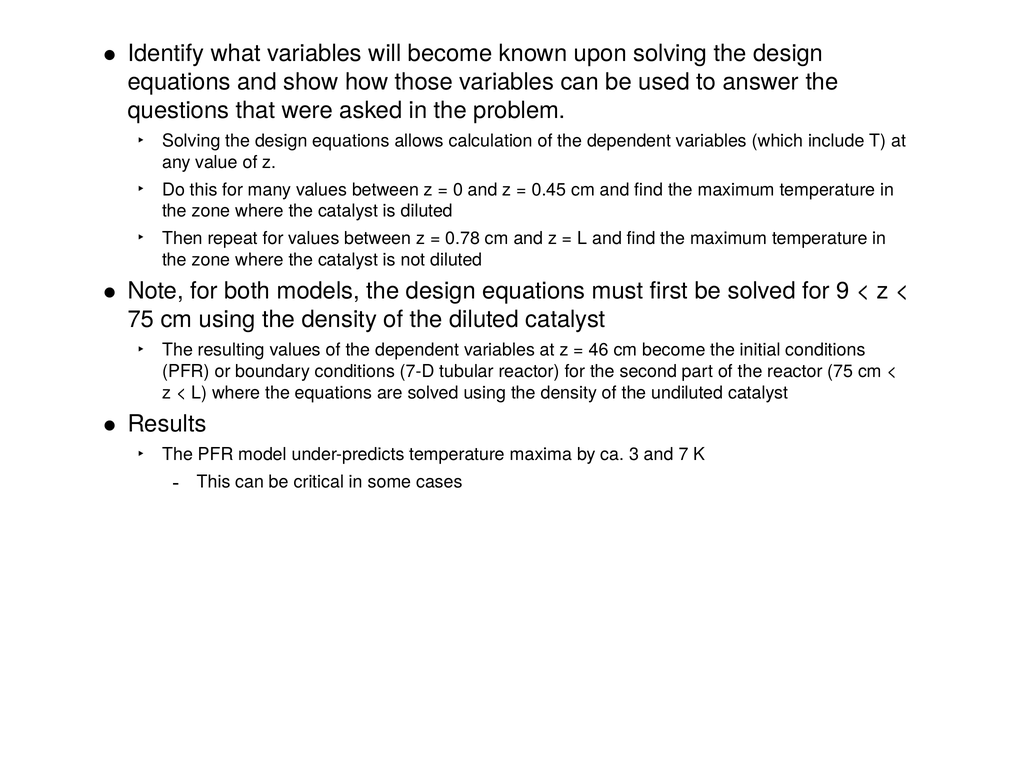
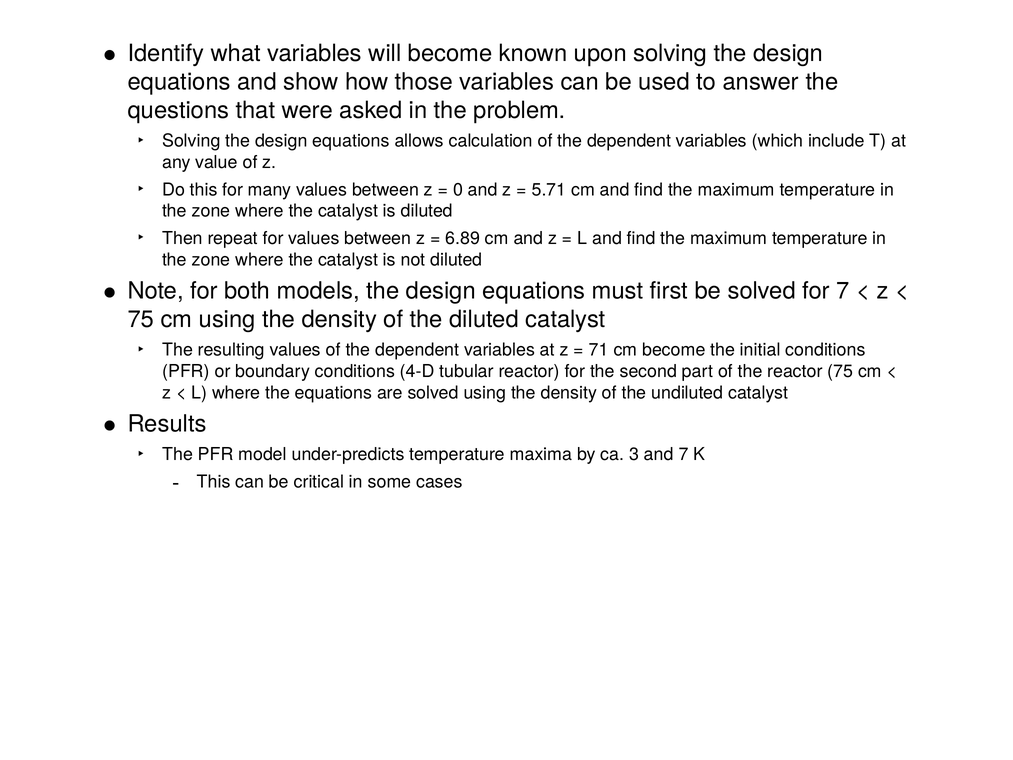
0.45: 0.45 -> 5.71
0.78: 0.78 -> 6.89
for 9: 9 -> 7
46: 46 -> 71
7-D: 7-D -> 4-D
